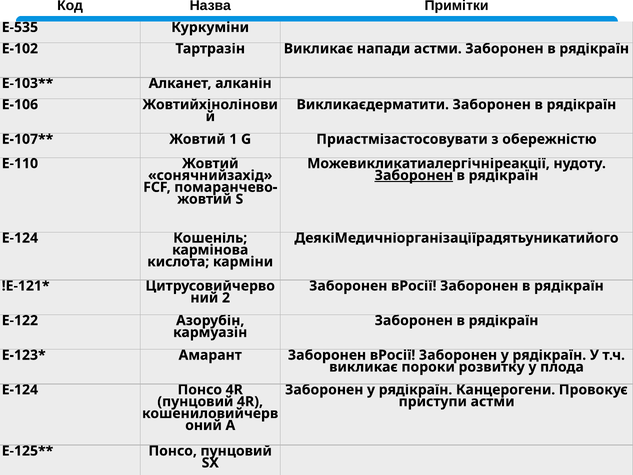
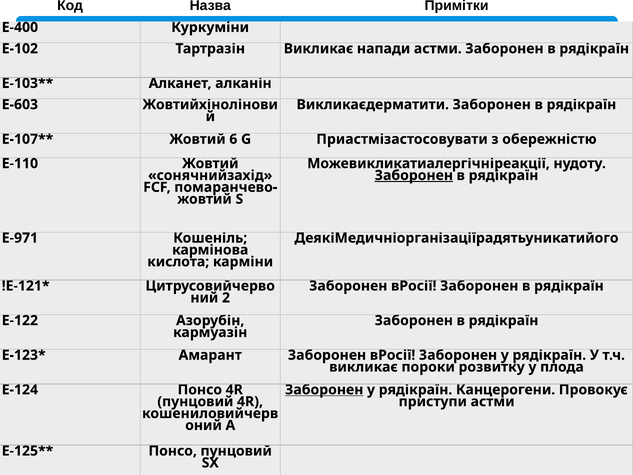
Е-535: Е-535 -> Е-400
Е-106: Е-106 -> Е-603
1: 1 -> 6
Е-124 at (20, 238): Е-124 -> Е-971
Заборонен at (324, 390) underline: none -> present
